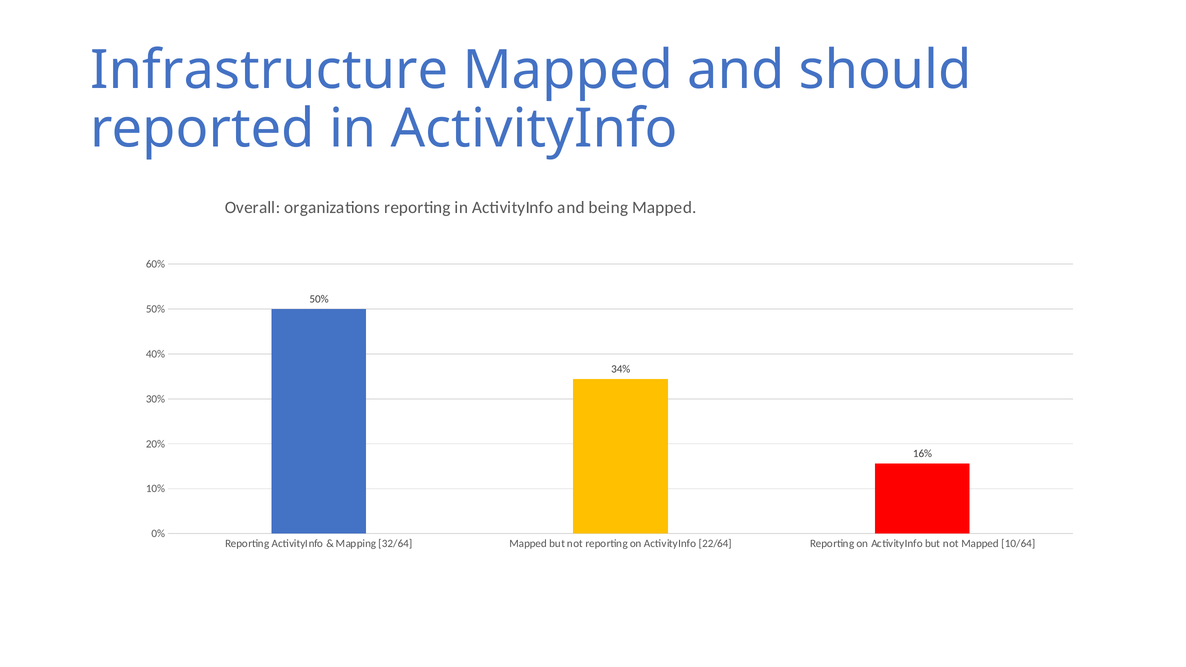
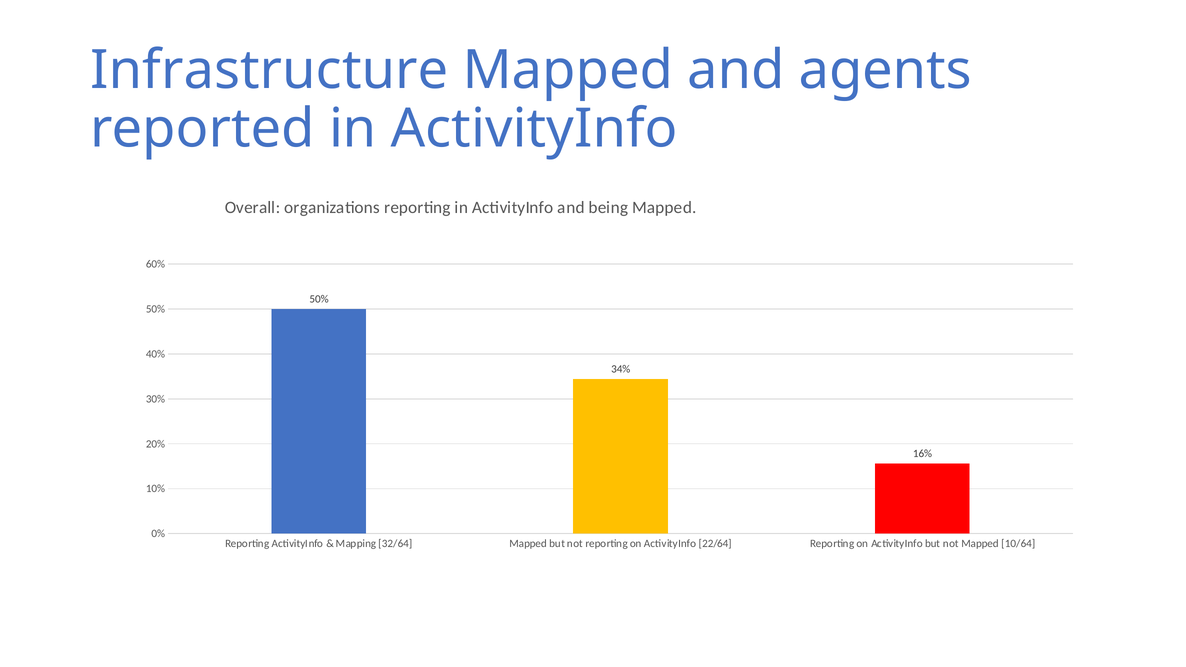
should: should -> agents
